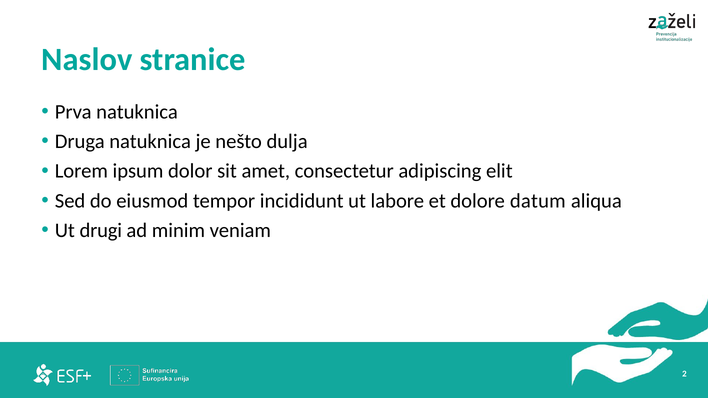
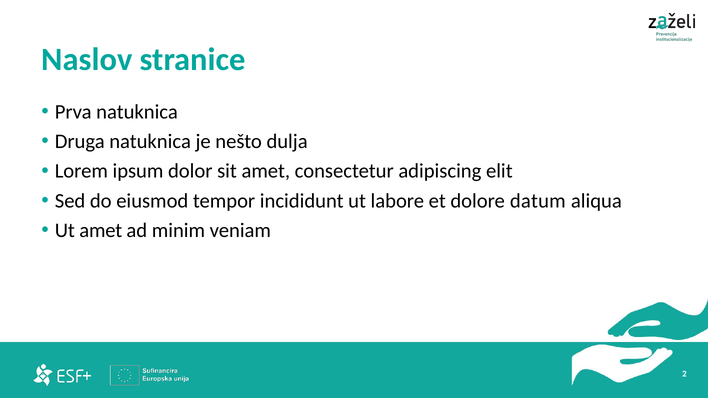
Ut drugi: drugi -> amet
